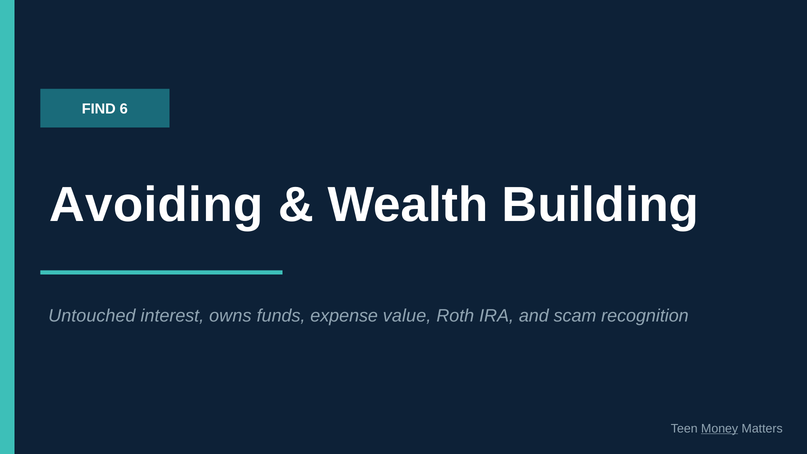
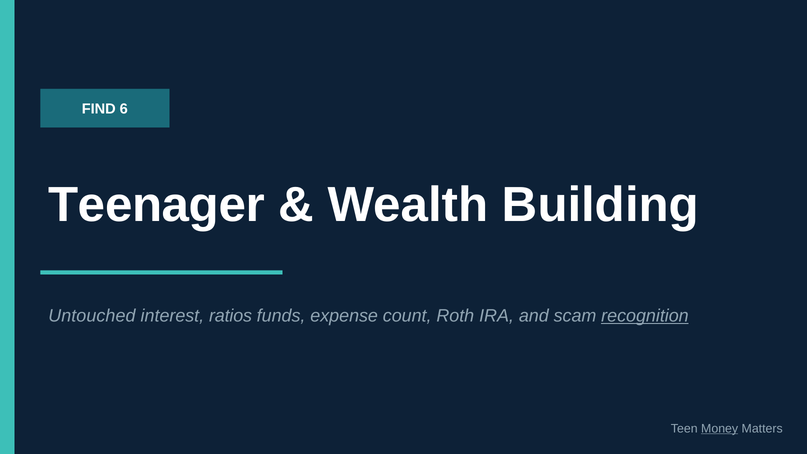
Avoiding: Avoiding -> Teenager
owns: owns -> ratios
value: value -> count
recognition underline: none -> present
